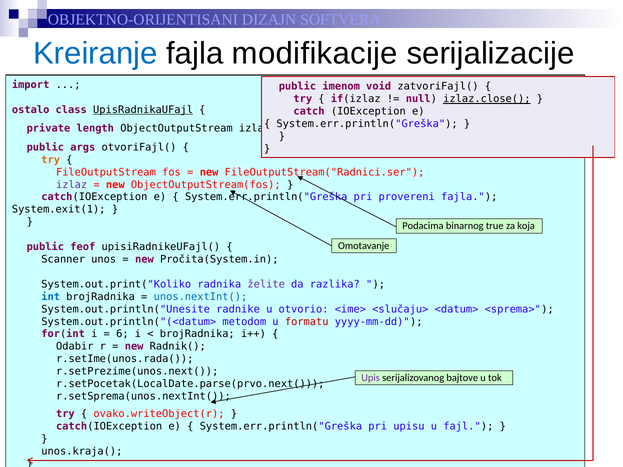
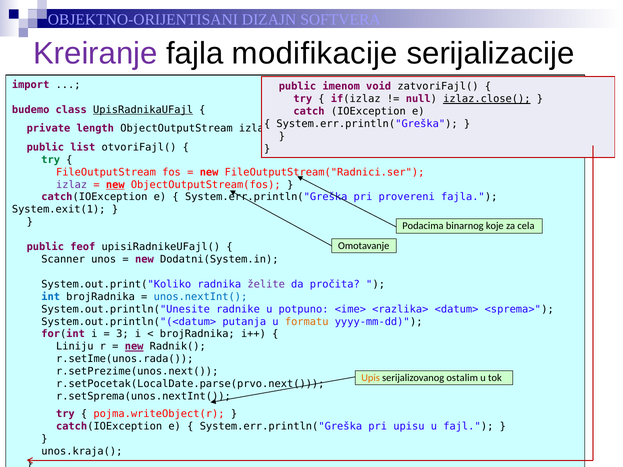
Kreiranje colour: blue -> purple
ostalo: ostalo -> budemo
args: args -> list
try at (51, 160) colour: orange -> green
new at (115, 185) underline: none -> present
true: true -> koje
koja: koja -> cela
Pročita(System.in: Pročita(System.in -> Dodatni(System.in
razlika: razlika -> pročita
otvorio: otvorio -> potpuno
<slučaju>: <slučaju> -> <razlika>
metodom: metodom -> putanja
formatu colour: red -> orange
6: 6 -> 3
Odabir: Odabir -> Liniju
new at (134, 347) underline: none -> present
Upis colour: purple -> orange
bajtove: bajtove -> ostalim
ovako.writeObject(r: ovako.writeObject(r -> pojma.writeObject(r
